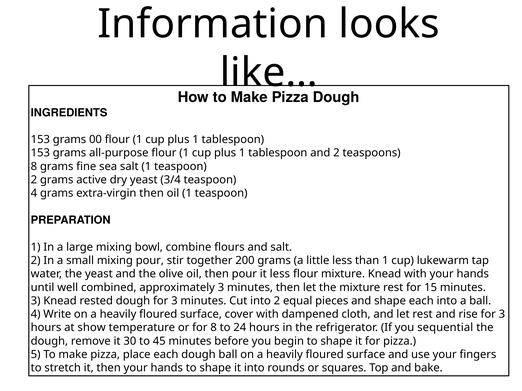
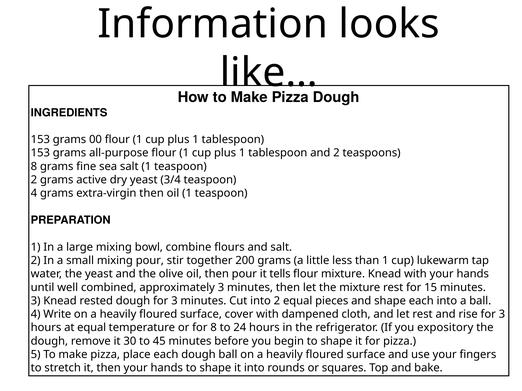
it less: less -> tells
at show: show -> equal
sequential: sequential -> expository
